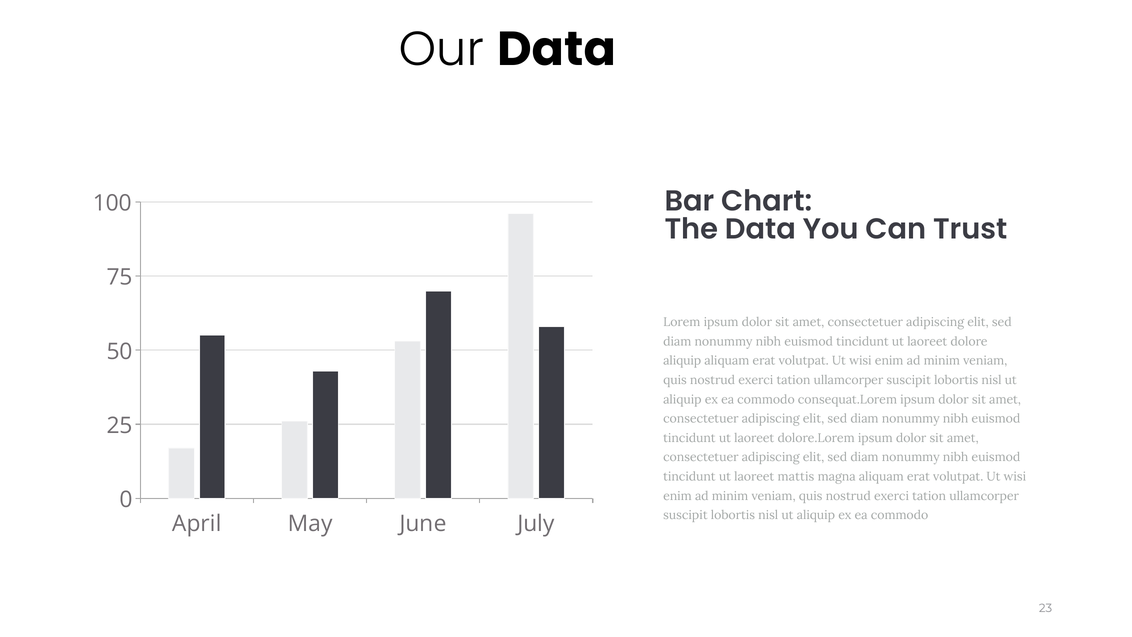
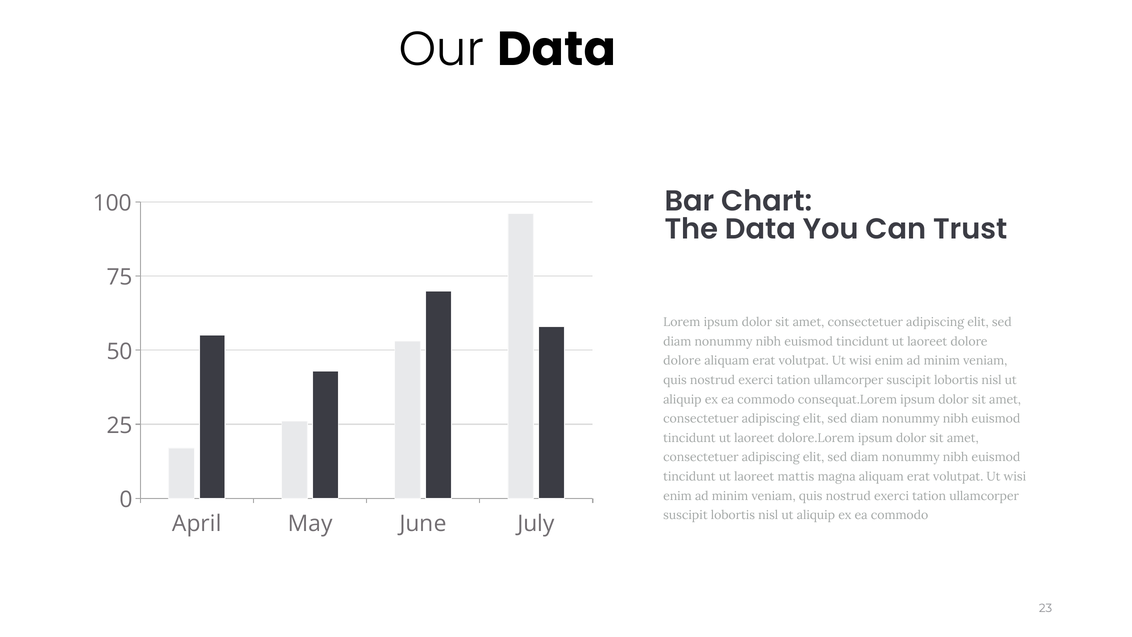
aliquip at (682, 361): aliquip -> dolore
